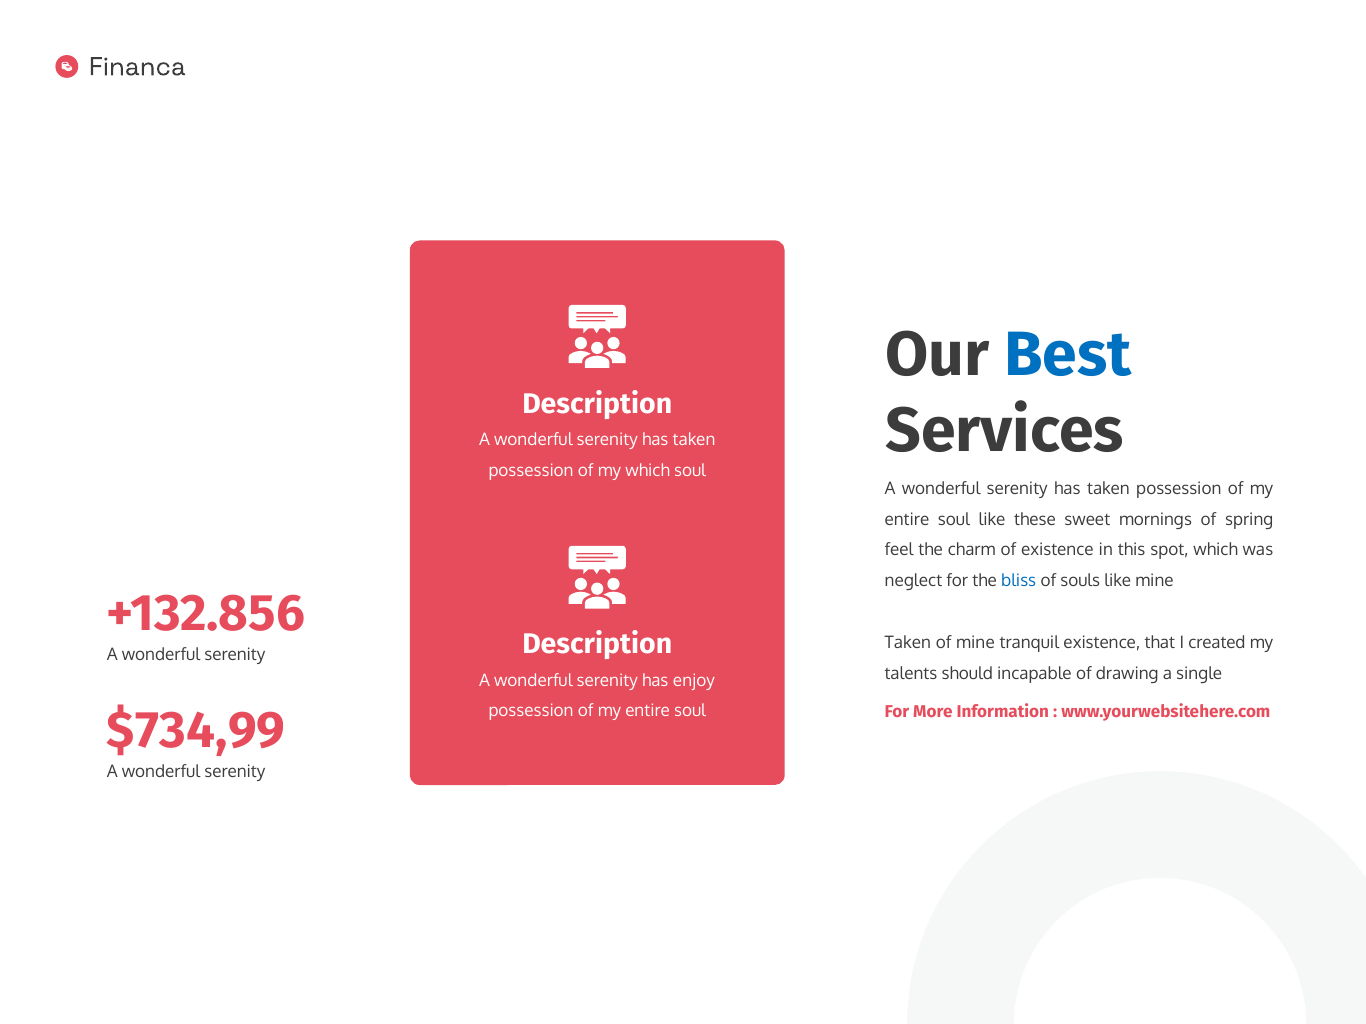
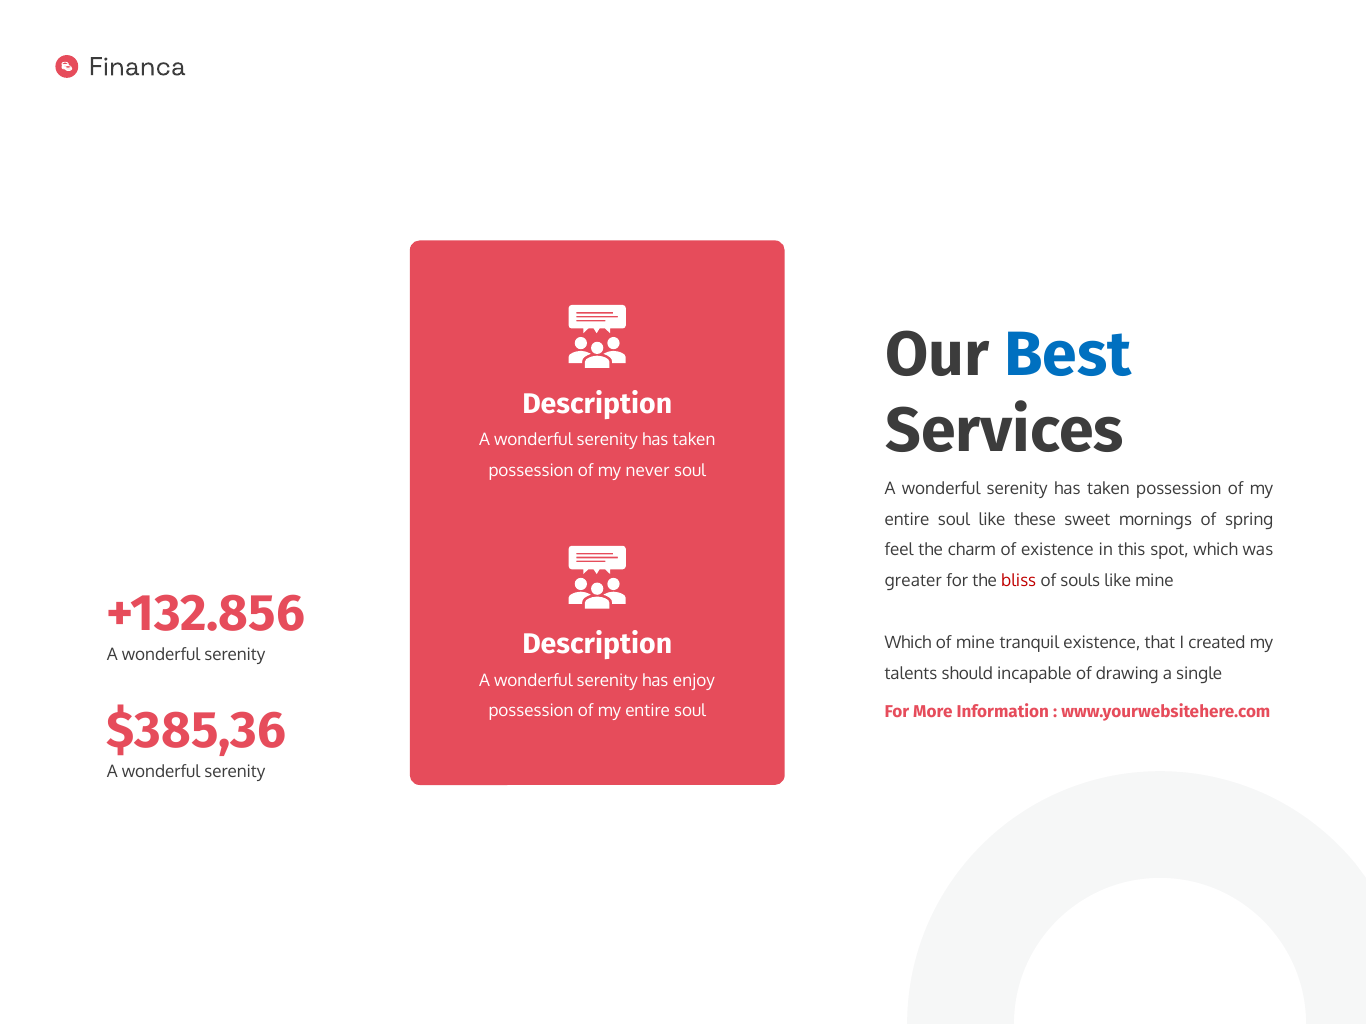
my which: which -> never
neglect: neglect -> greater
bliss colour: blue -> red
Taken at (908, 643): Taken -> Which
$734,99: $734,99 -> $385,36
